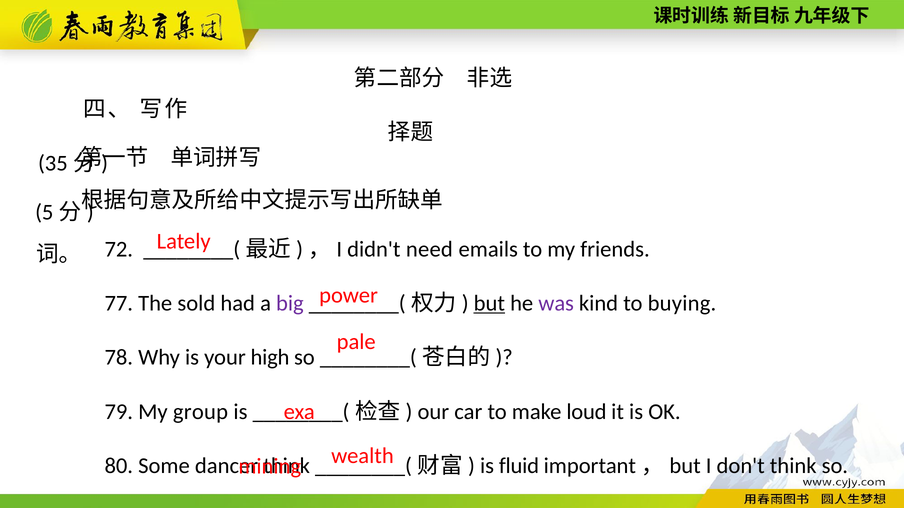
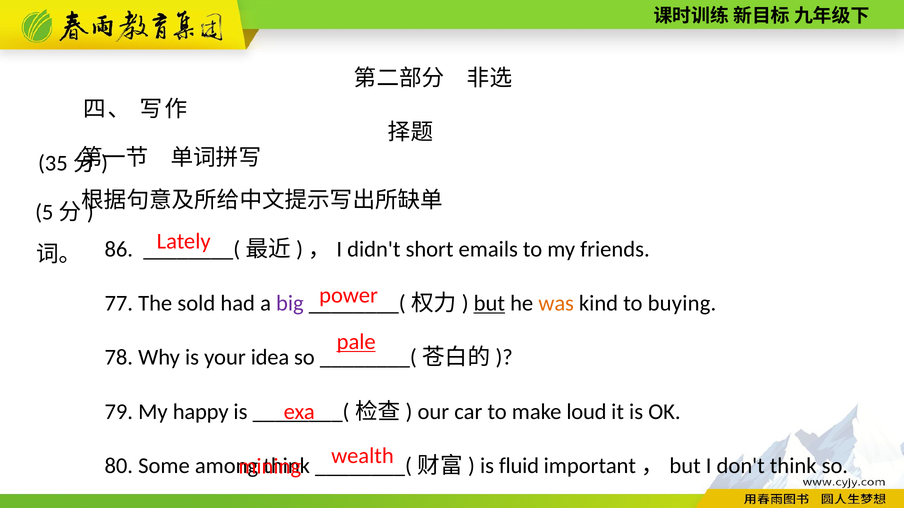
72: 72 -> 86
need: need -> short
was colour: purple -> orange
pale underline: none -> present
high: high -> idea
group: group -> happy
dancer: dancer -> among
